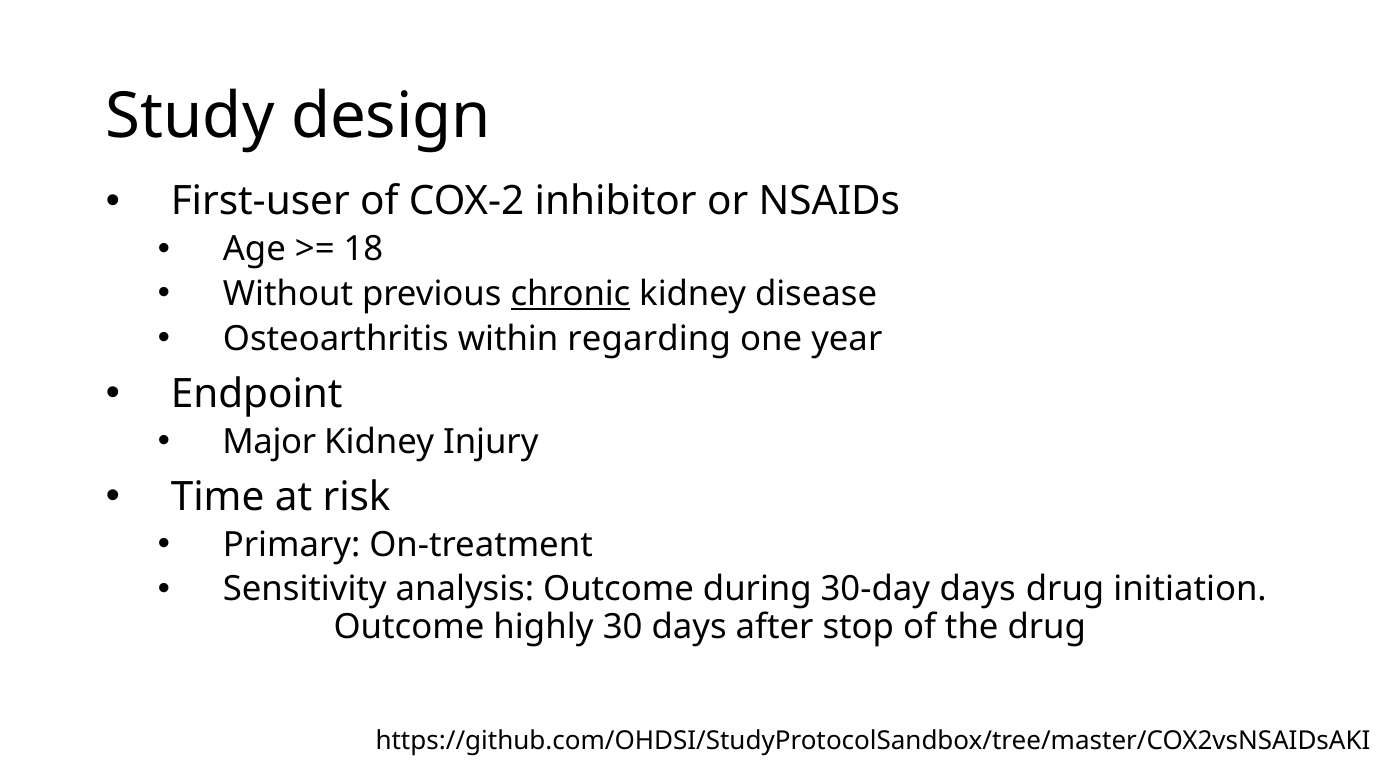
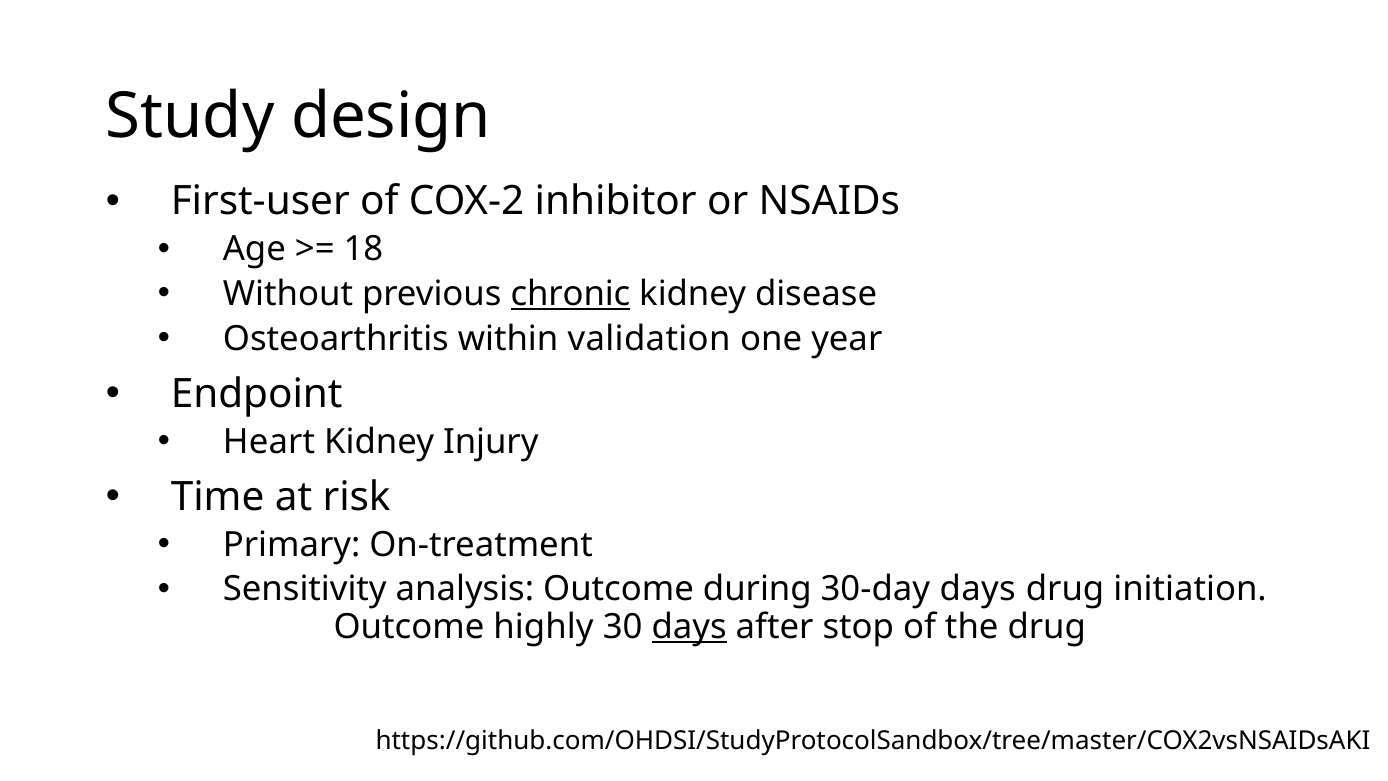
regarding: regarding -> validation
Major: Major -> Heart
days at (689, 626) underline: none -> present
